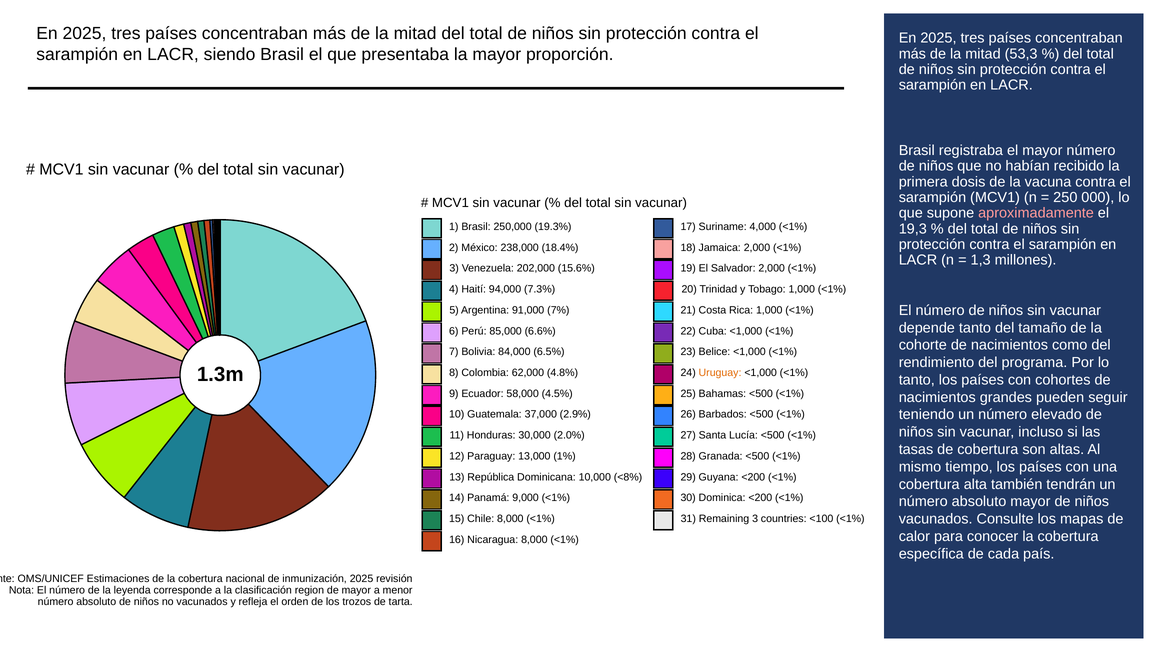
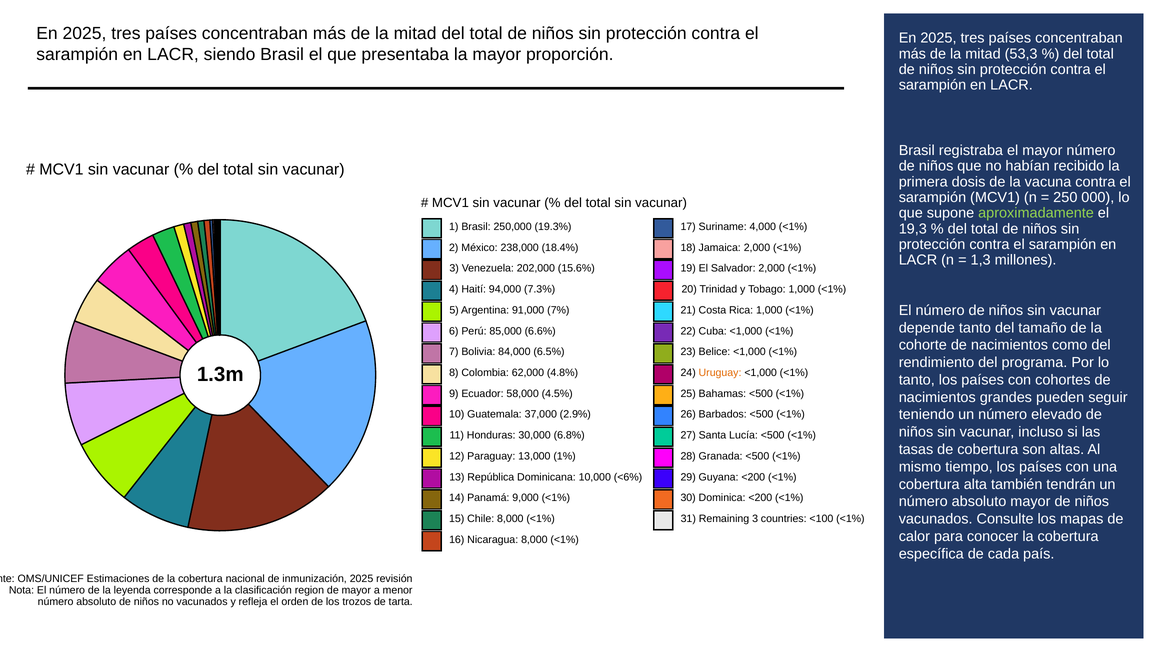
aproximadamente colour: pink -> light green
2.0%: 2.0% -> 6.8%
<8%: <8% -> <6%
